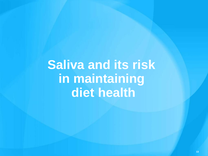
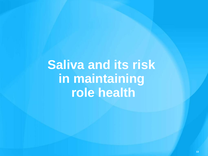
diet: diet -> role
